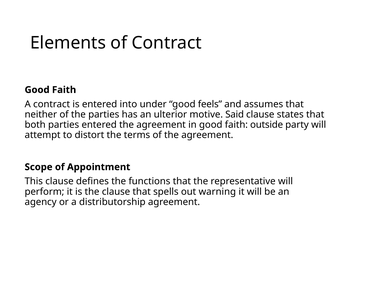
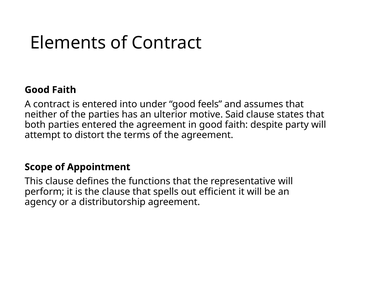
outside: outside -> despite
warning: warning -> efficient
